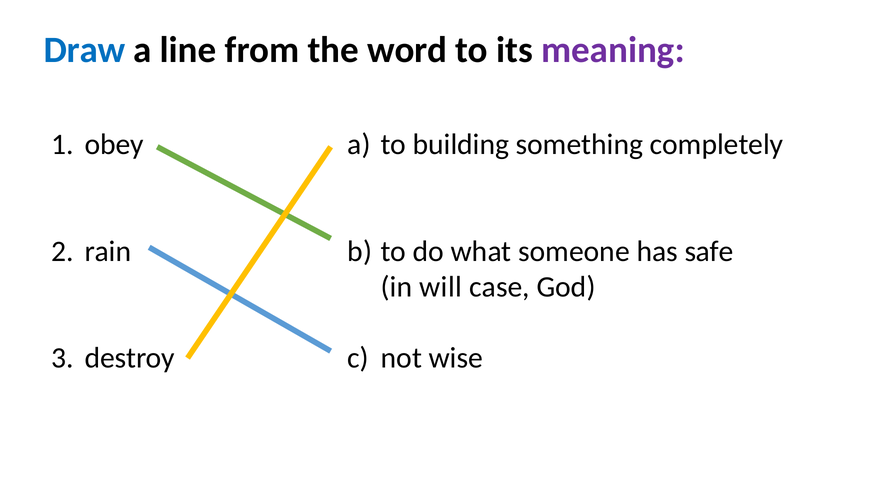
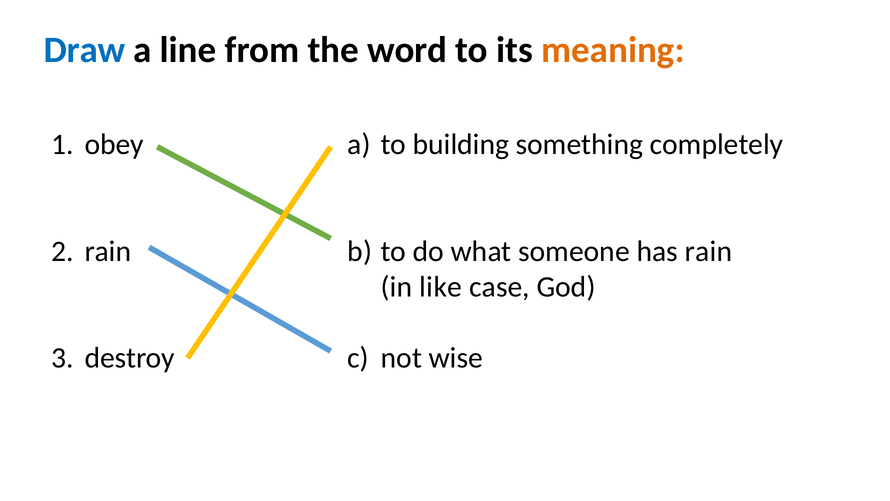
meaning colour: purple -> orange
has safe: safe -> rain
will: will -> like
